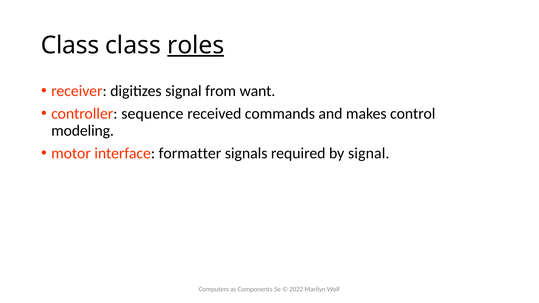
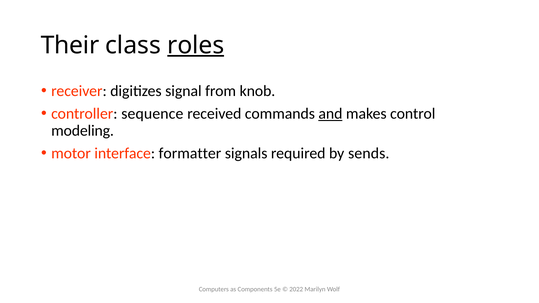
Class at (70, 45): Class -> Their
want: want -> knob
and underline: none -> present
by signal: signal -> sends
